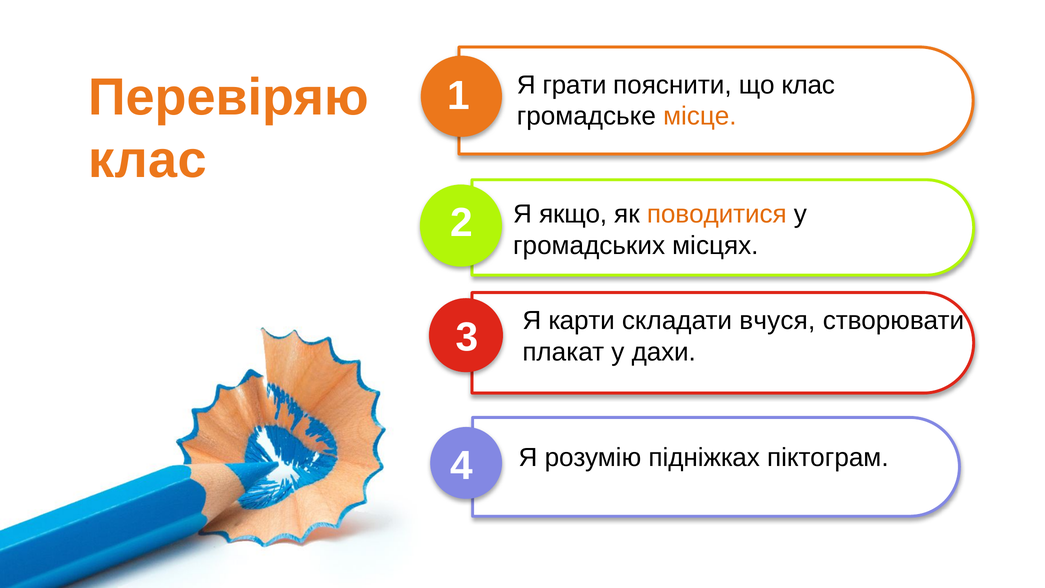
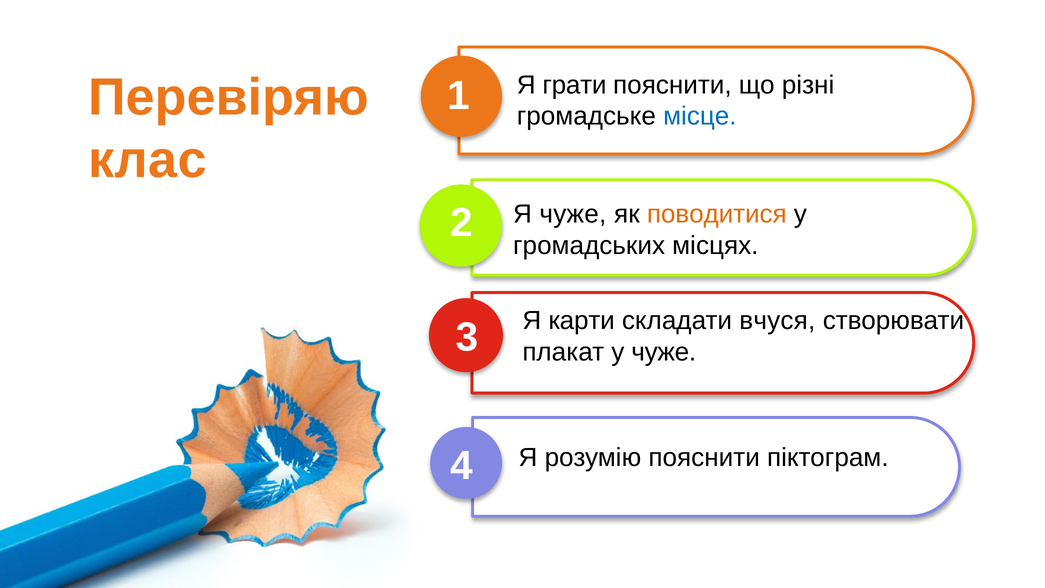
що клас: клас -> різні
місце colour: orange -> blue
Я якщо: якщо -> чуже
у дахи: дахи -> чуже
розумію підніжках: підніжках -> пояснити
